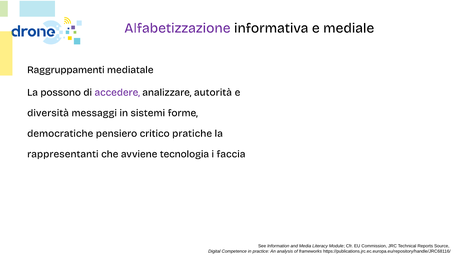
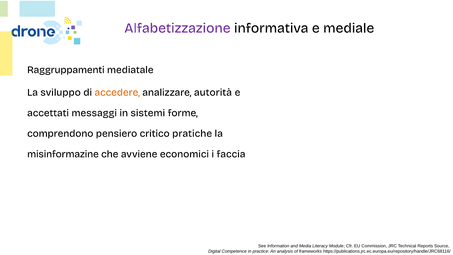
possono: possono -> sviluppo
accedere colour: purple -> orange
diversità: diversità -> accettati
democratiche: democratiche -> comprendono
rappresentanti: rappresentanti -> misinformazine
tecnologia: tecnologia -> economici
